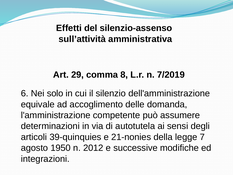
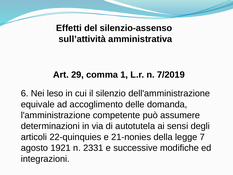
8: 8 -> 1
solo: solo -> leso
39-quinquies: 39-quinquies -> 22-quinquies
1950: 1950 -> 1921
2012: 2012 -> 2331
